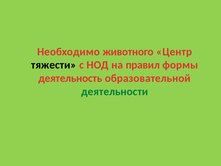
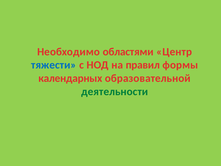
животного: животного -> областями
тяжести colour: black -> blue
деятельность: деятельность -> календарных
